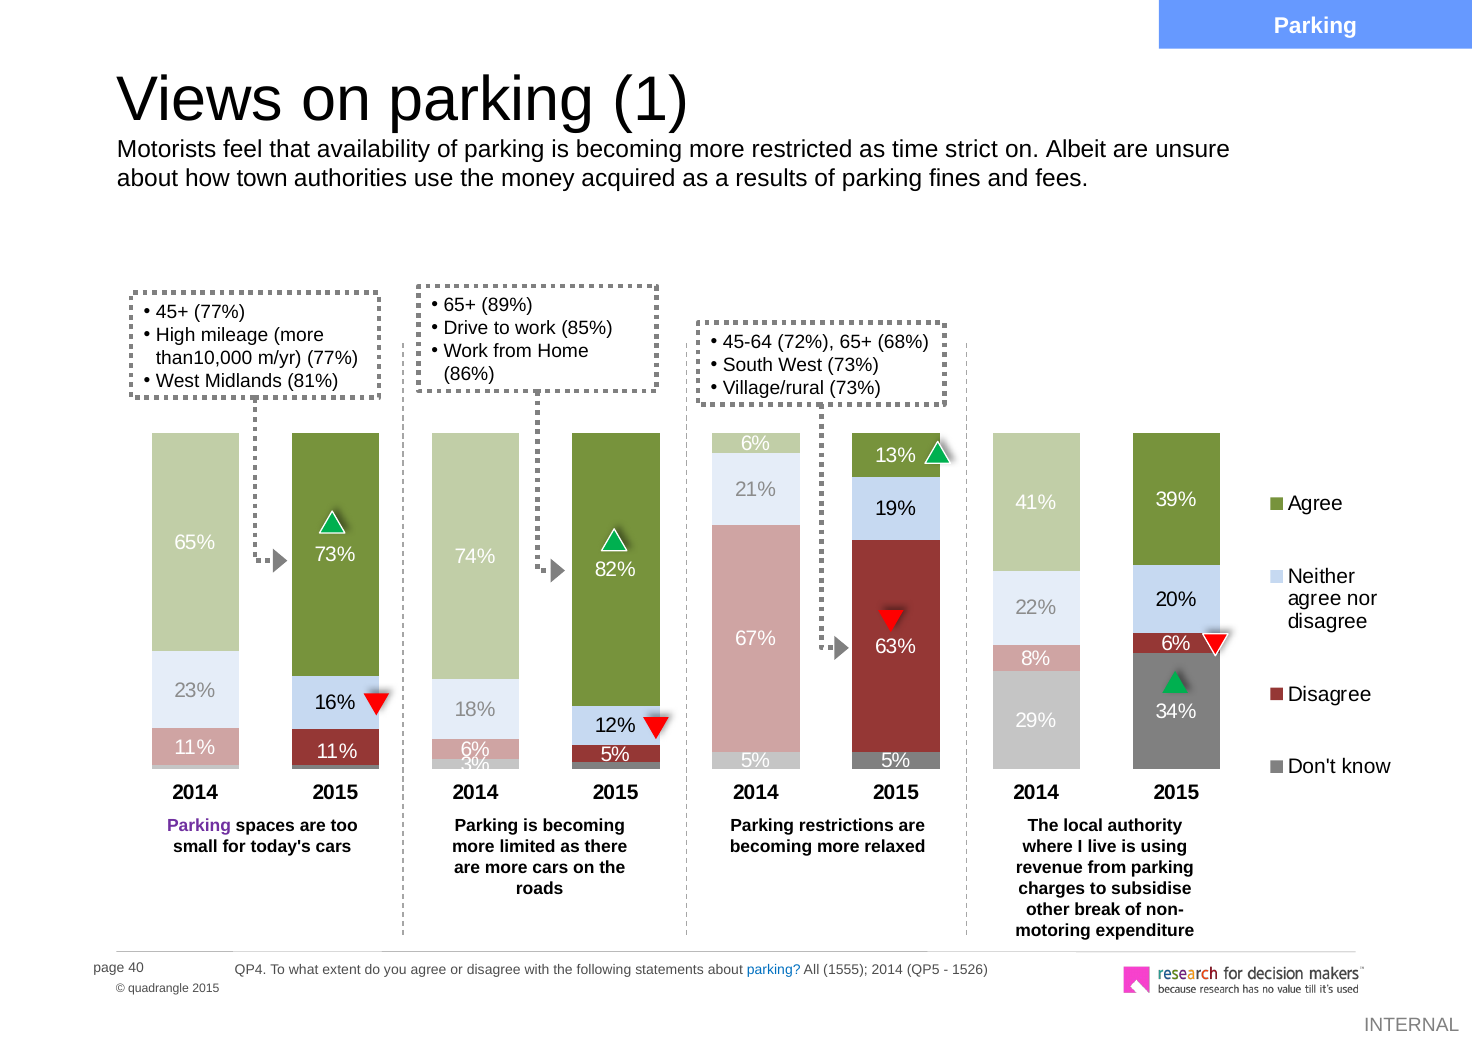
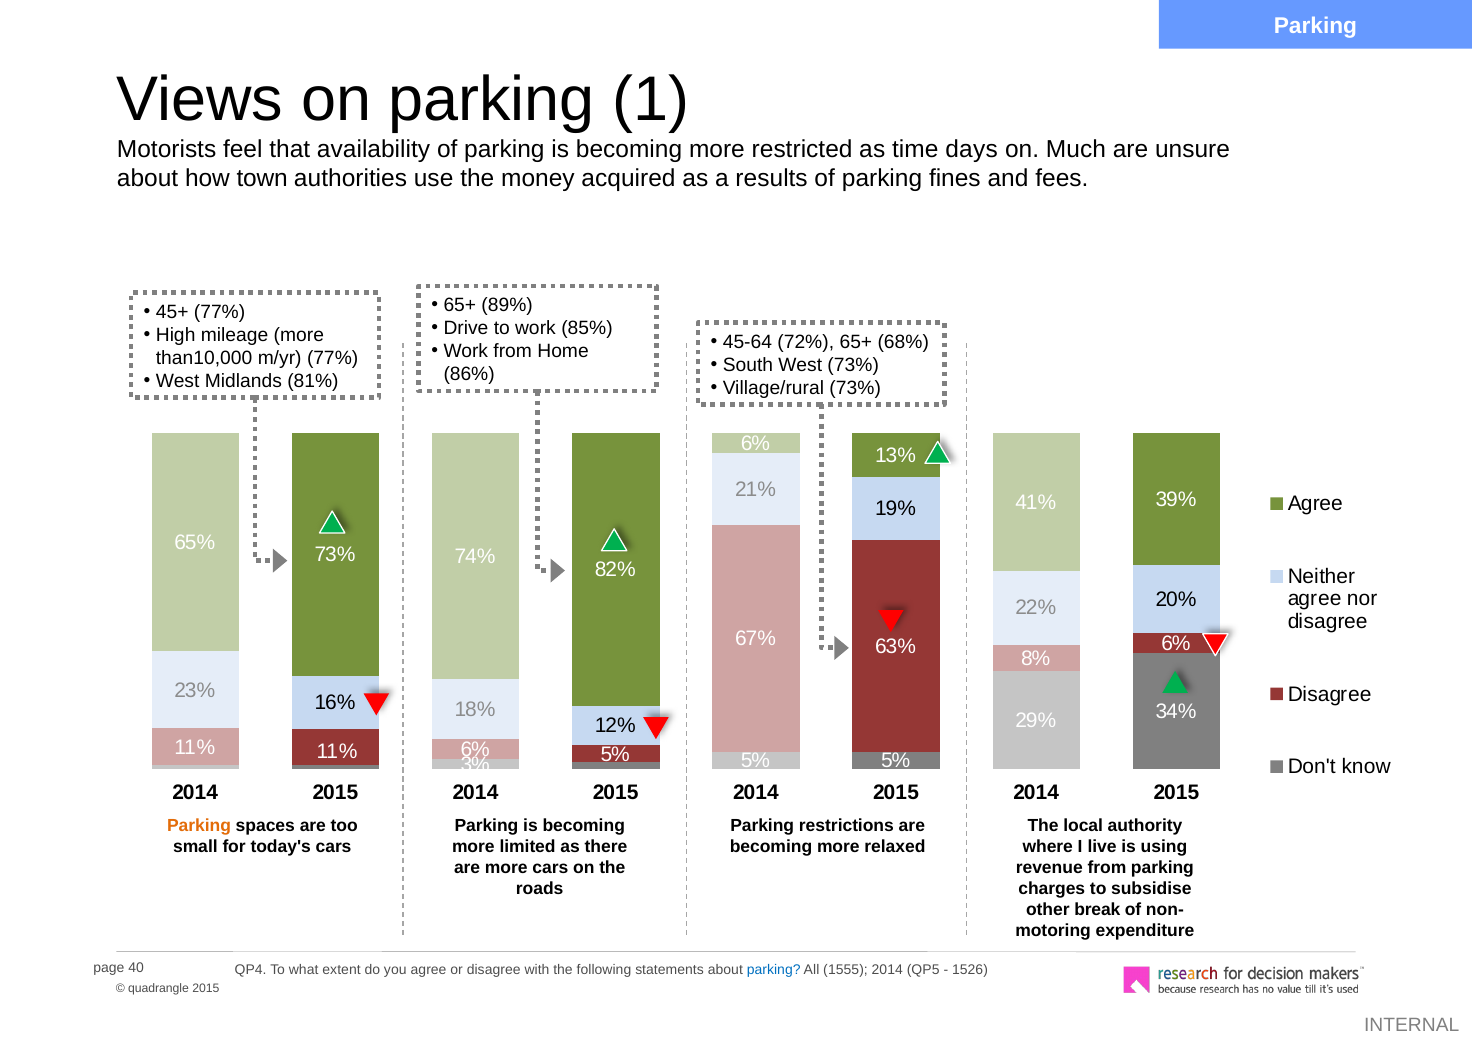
strict: strict -> days
Albeit: Albeit -> Much
Parking at (199, 825) colour: purple -> orange
